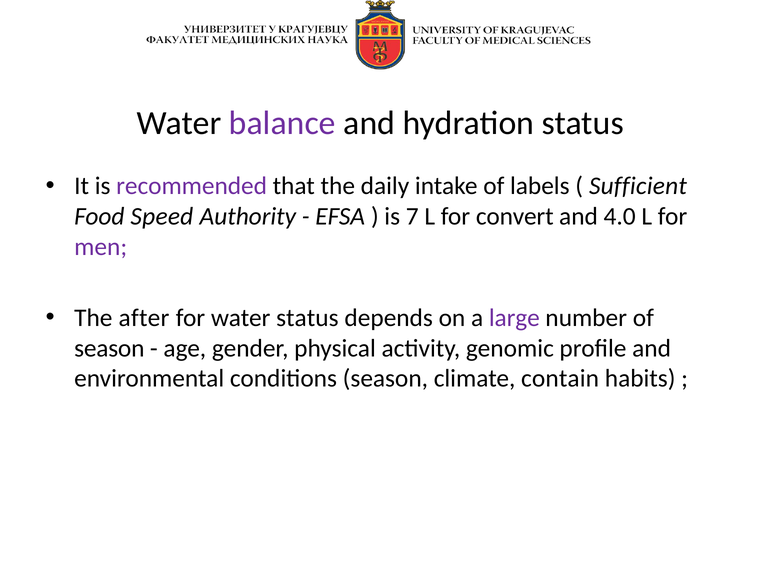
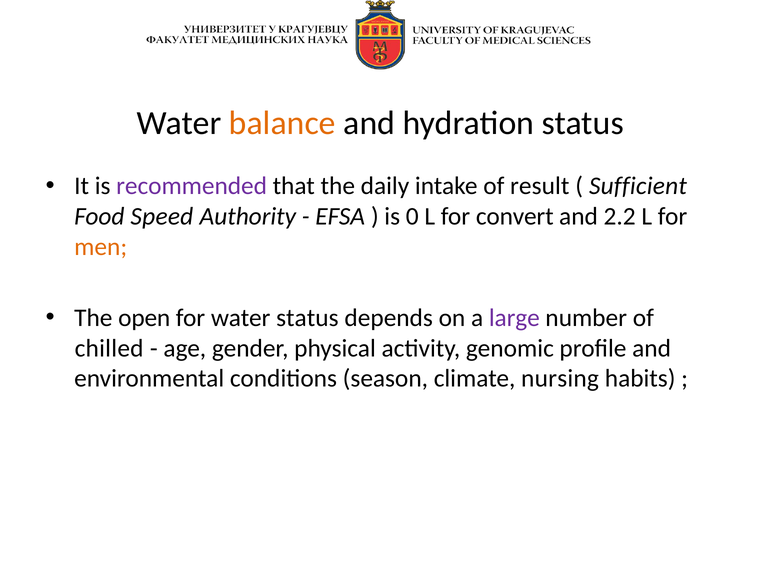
balance colour: purple -> orange
labels: labels -> result
7: 7 -> 0
4.0: 4.0 -> 2.2
men colour: purple -> orange
after: after -> open
season at (109, 349): season -> chilled
contain: contain -> nursing
